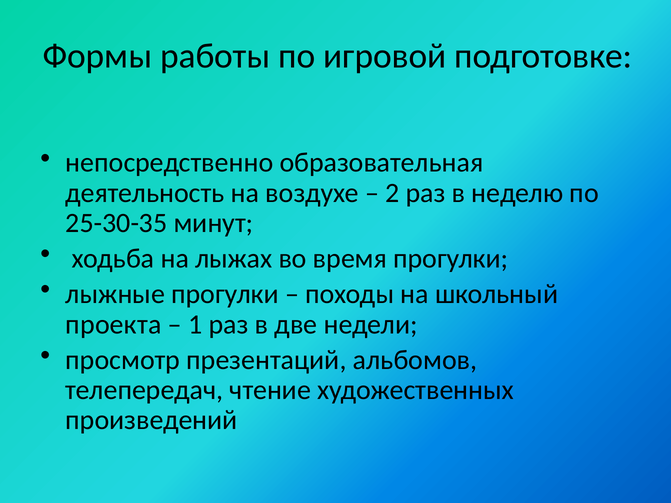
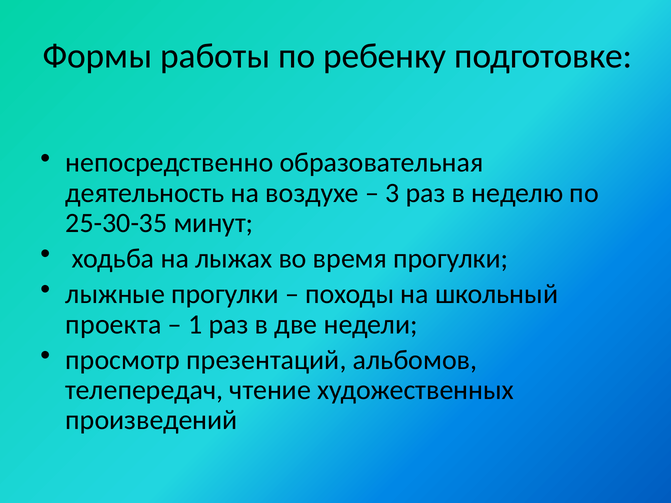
игровой: игровой -> ребенку
2: 2 -> 3
